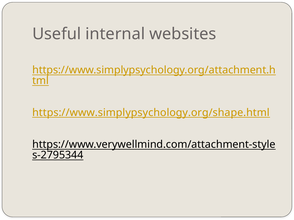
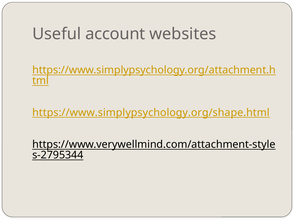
internal: internal -> account
